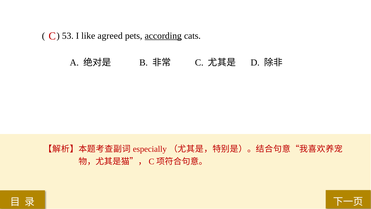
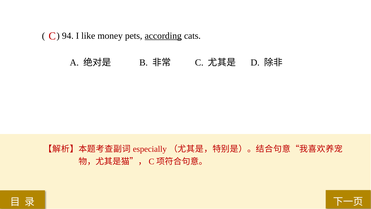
53: 53 -> 94
agreed: agreed -> money
